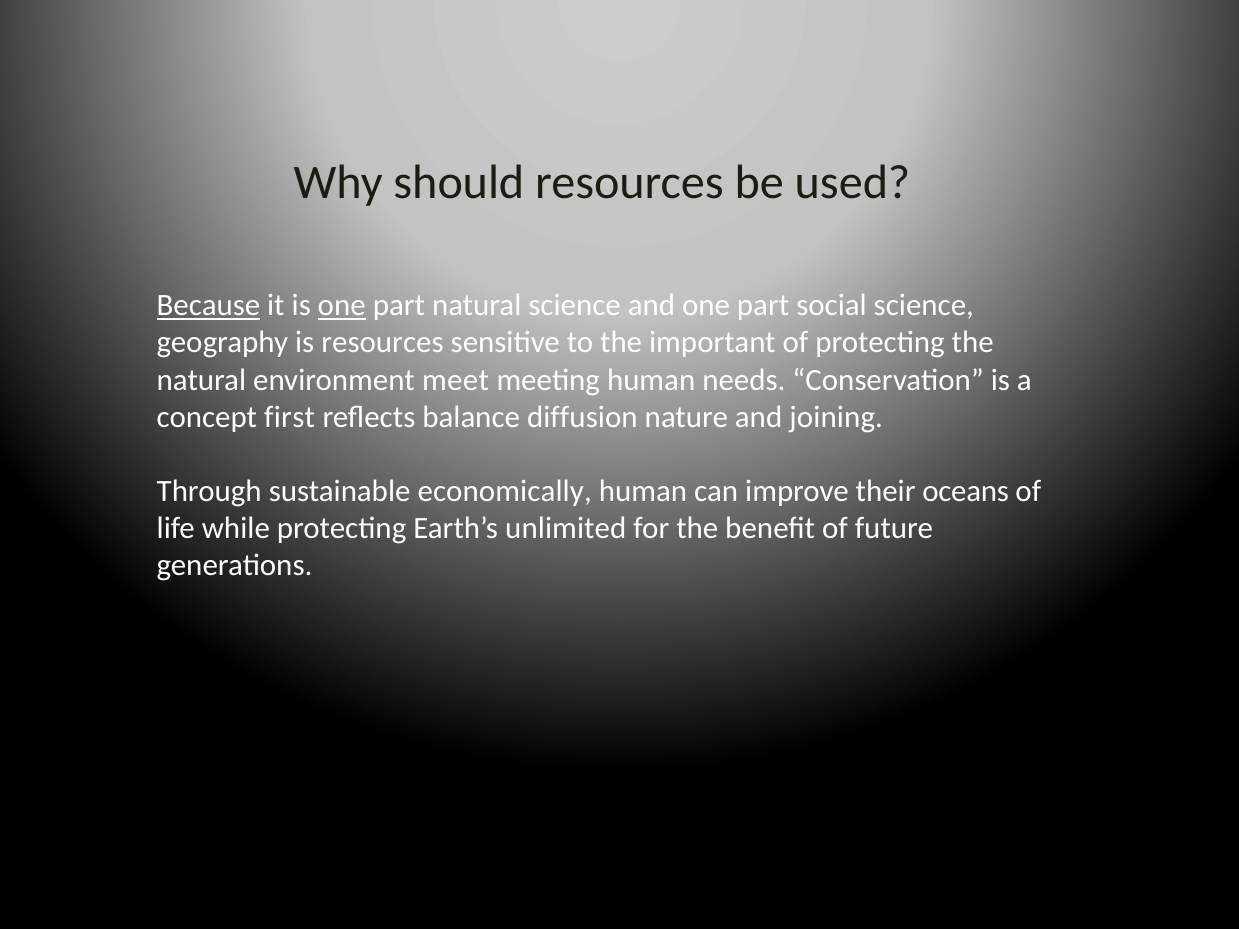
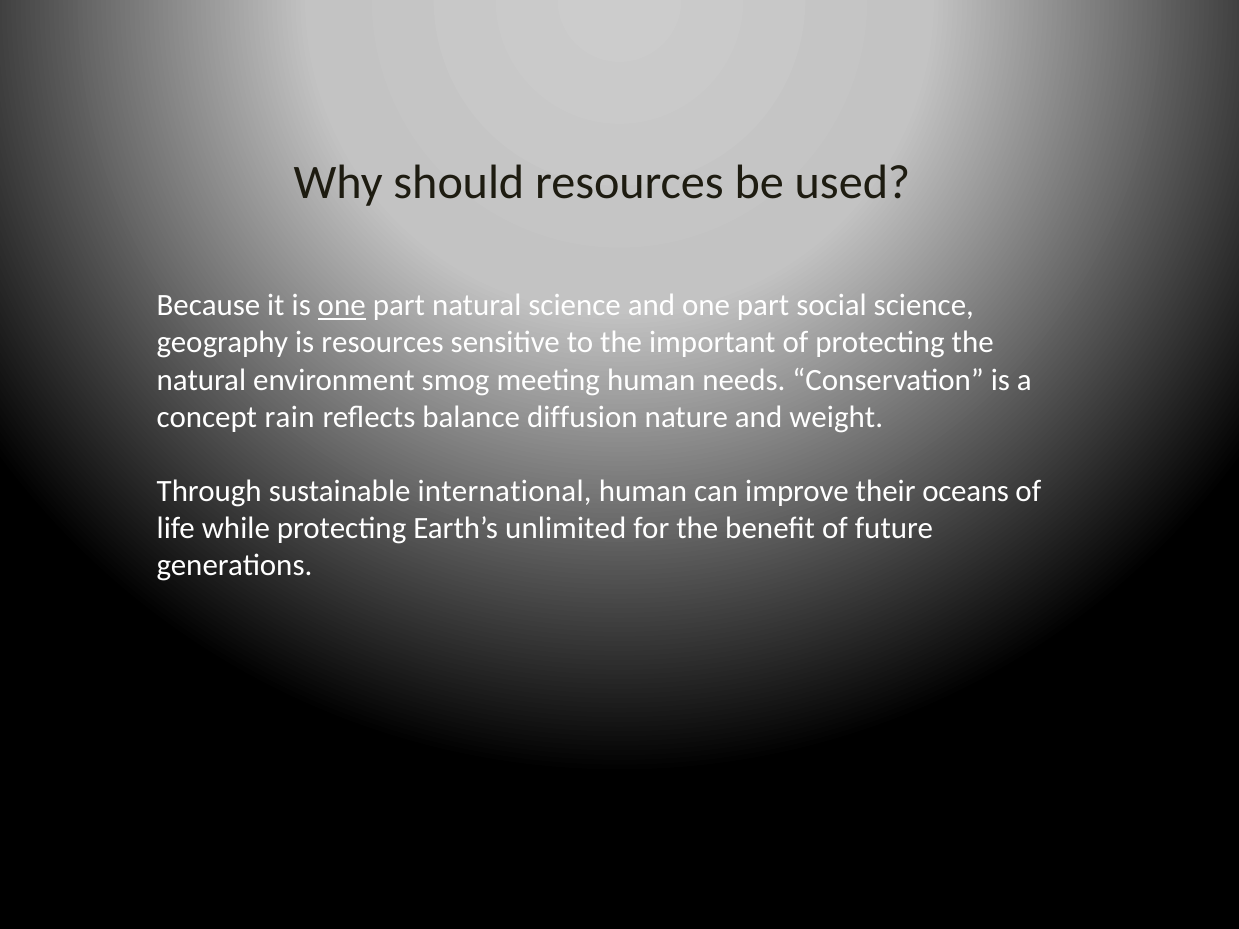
Because underline: present -> none
meet: meet -> smog
first: first -> rain
joining: joining -> weight
economically: economically -> international
